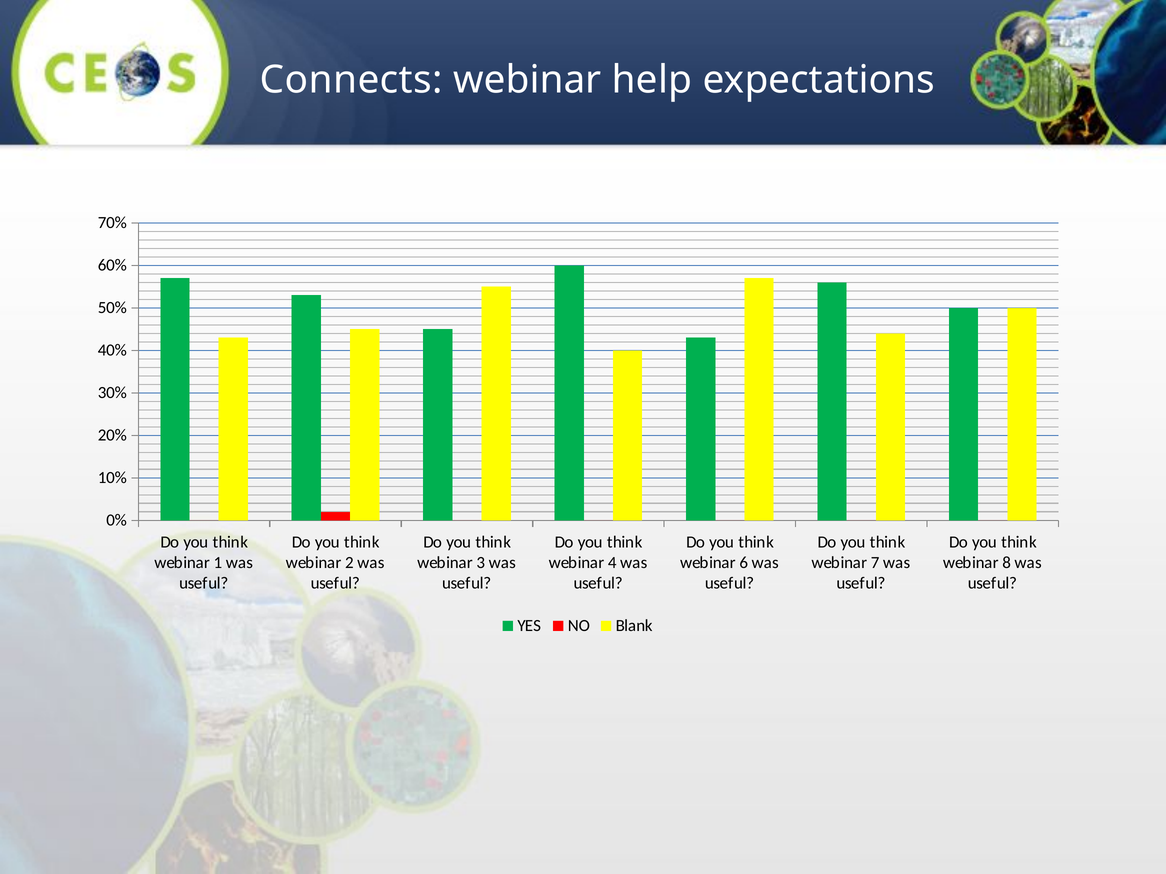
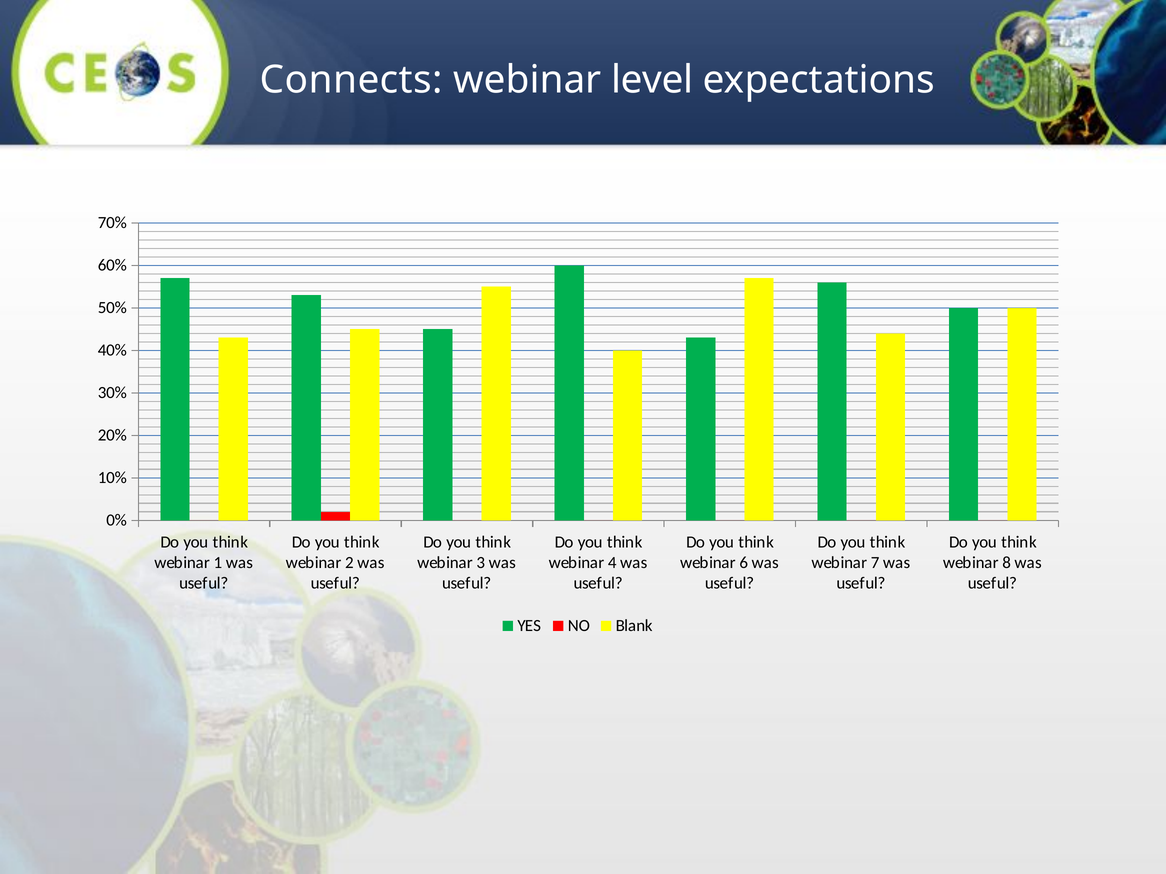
help: help -> level
